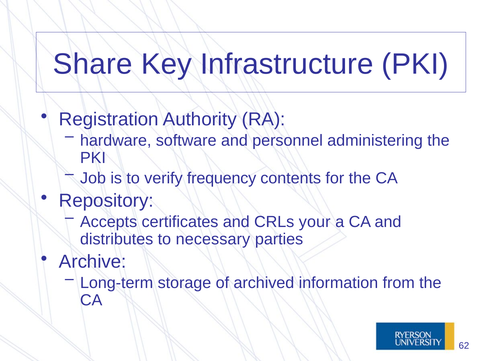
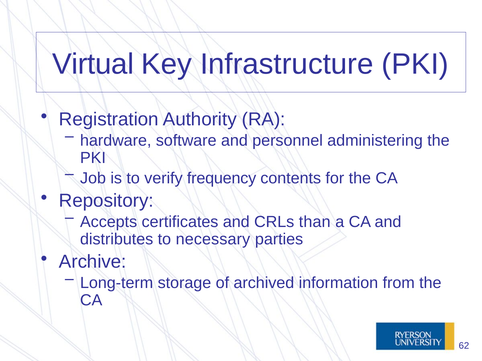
Share: Share -> Virtual
your: your -> than
